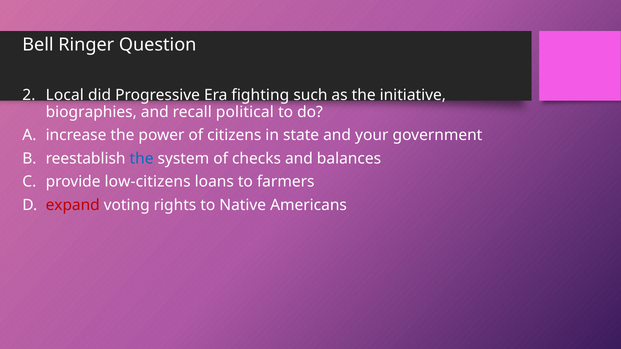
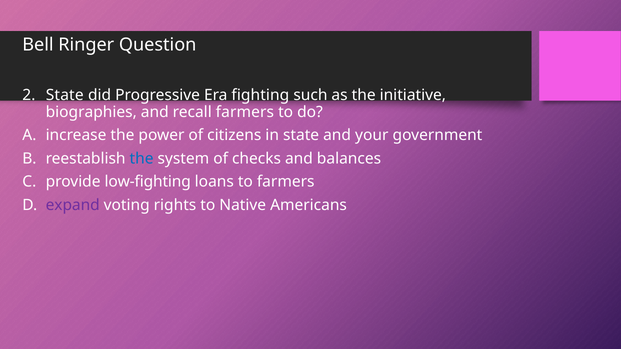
Local at (65, 95): Local -> State
recall political: political -> farmers
low-citizens: low-citizens -> low-fighting
expand colour: red -> purple
